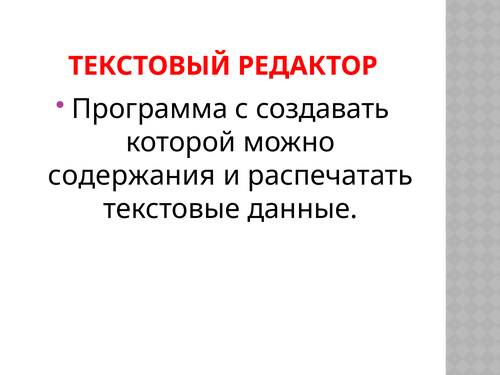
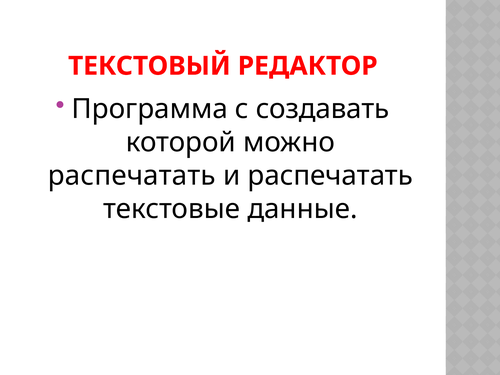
содержания at (132, 176): содержания -> распечатать
